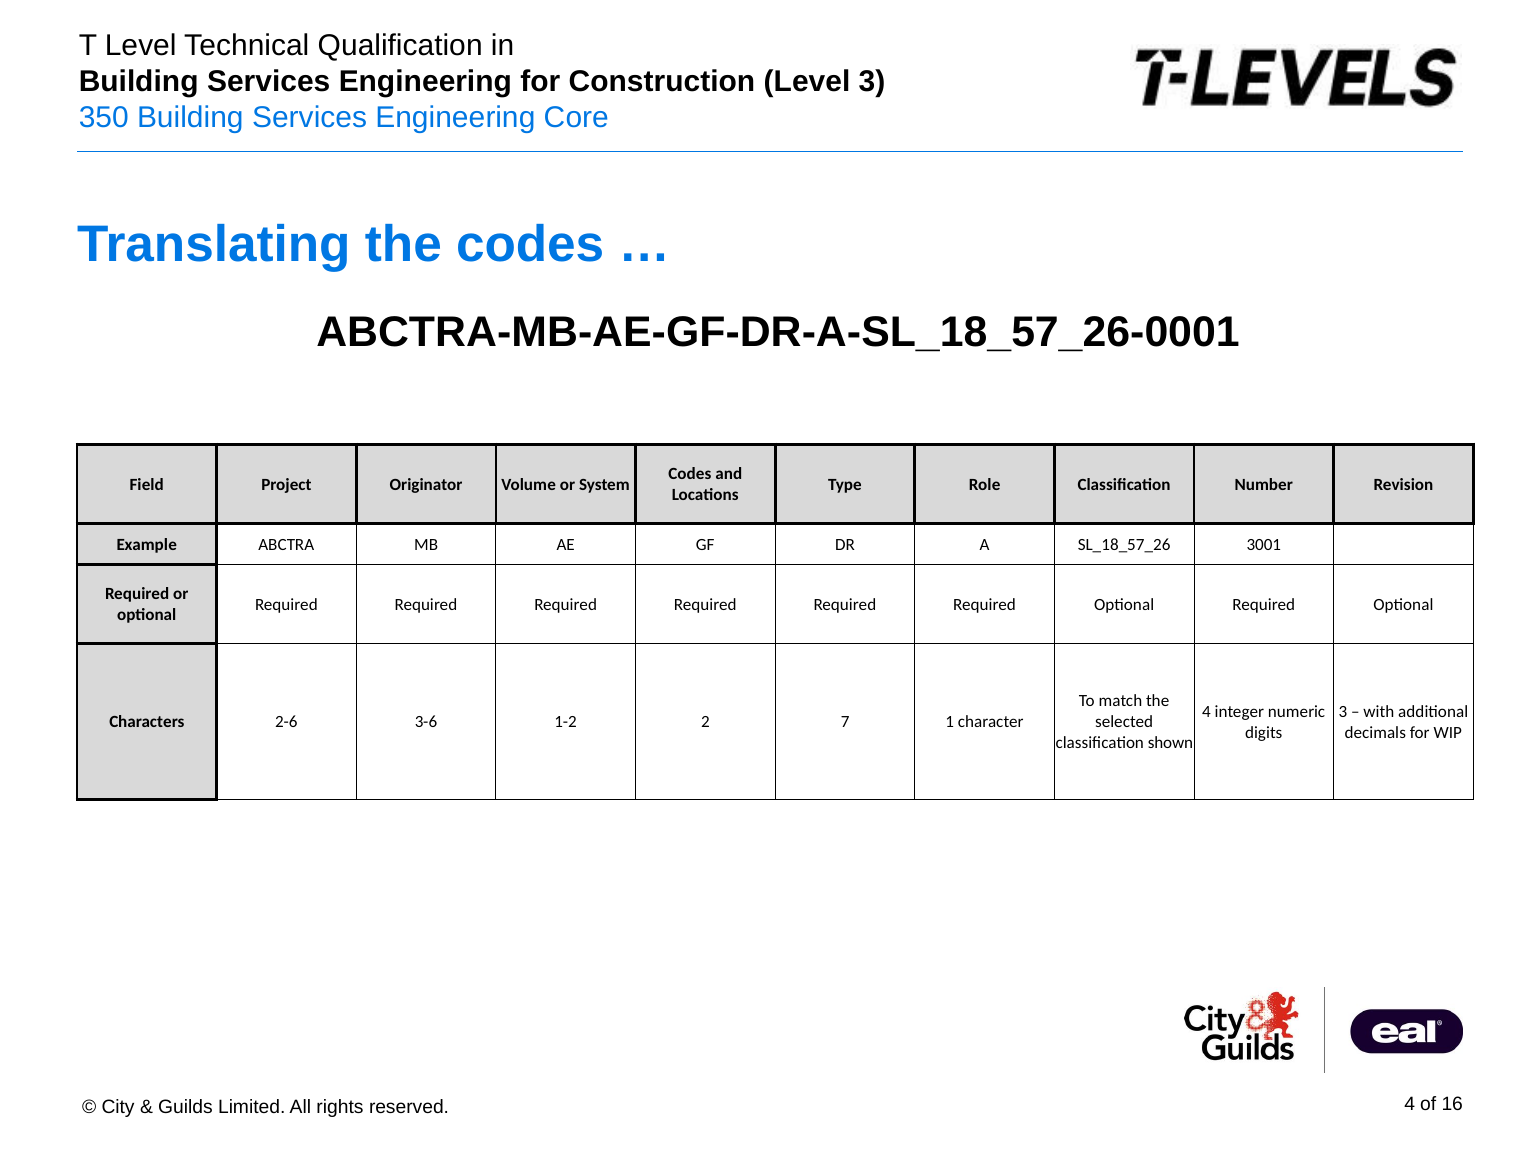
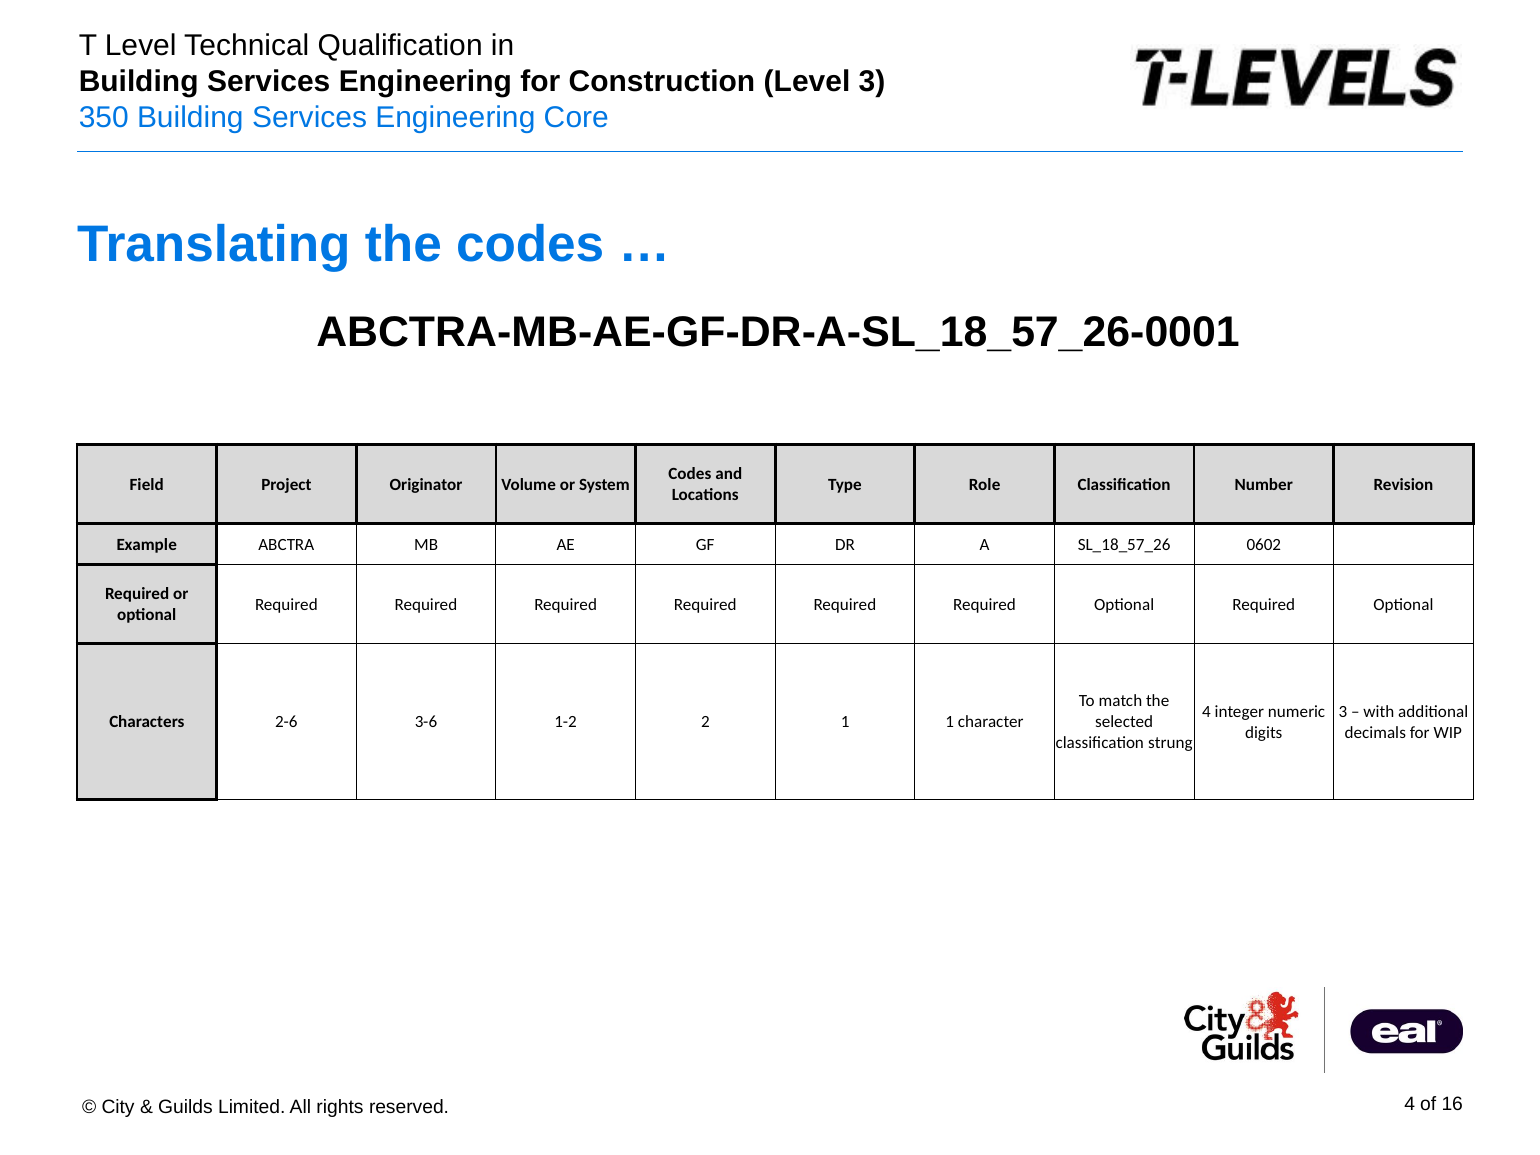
3001: 3001 -> 0602
2 7: 7 -> 1
shown: shown -> strung
